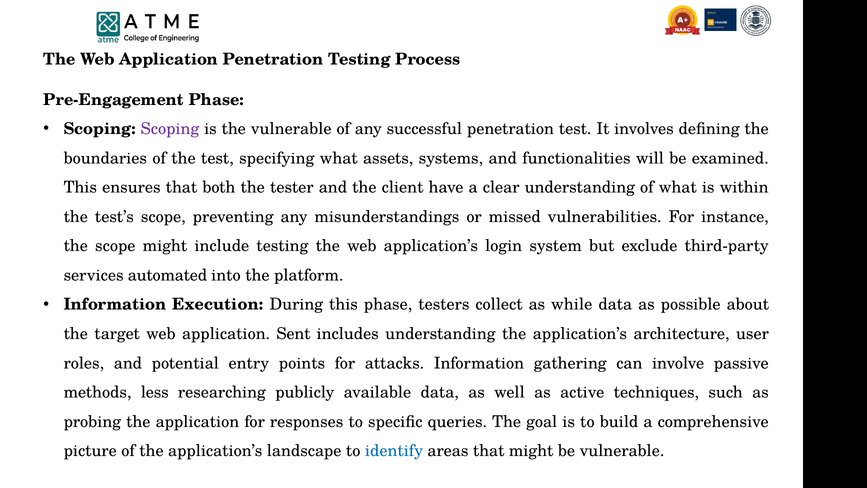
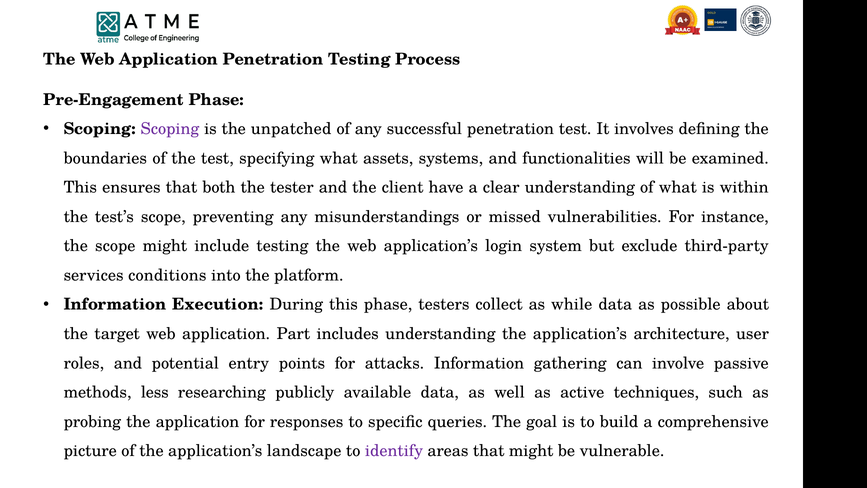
the vulnerable: vulnerable -> unpatched
automated: automated -> conditions
Sent: Sent -> Part
identify colour: blue -> purple
